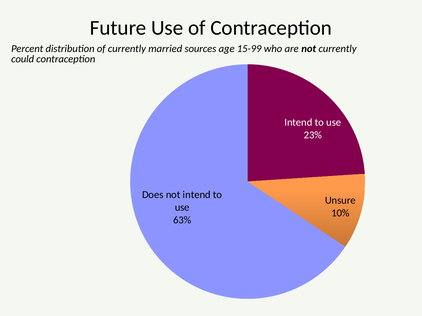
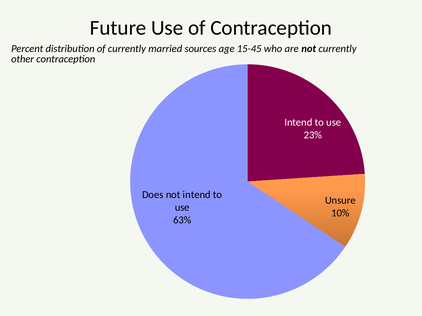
15-99: 15-99 -> 15-45
could: could -> other
